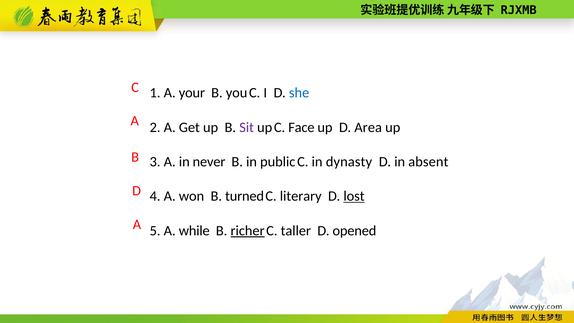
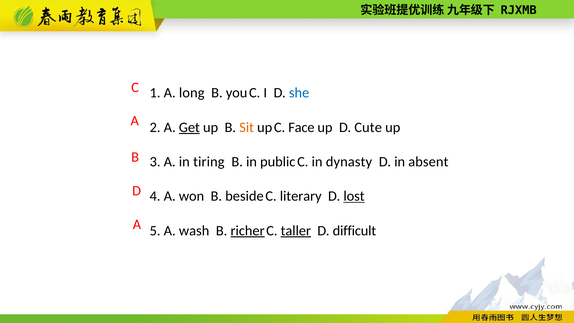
your: your -> long
Get underline: none -> present
Sit colour: purple -> orange
Area: Area -> Cute
never: never -> tiring
turned: turned -> beside
while: while -> wash
taller underline: none -> present
opened: opened -> difficult
